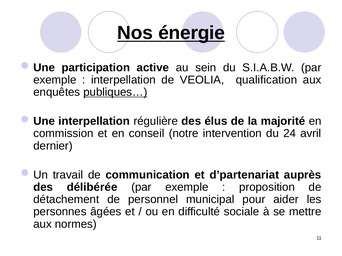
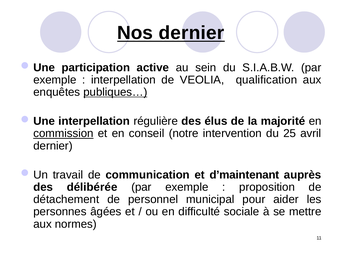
Nos énergie: énergie -> dernier
commission underline: none -> present
24: 24 -> 25
d’partenariat: d’partenariat -> d’maintenant
